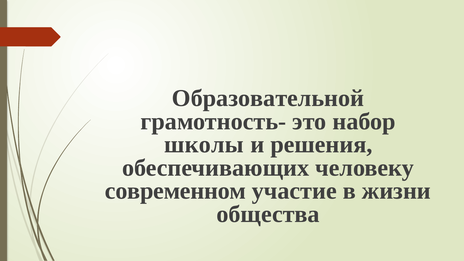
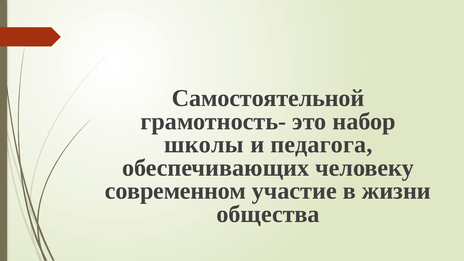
Образовательной: Образовательной -> Самостоятельной
решения: решения -> педагога
